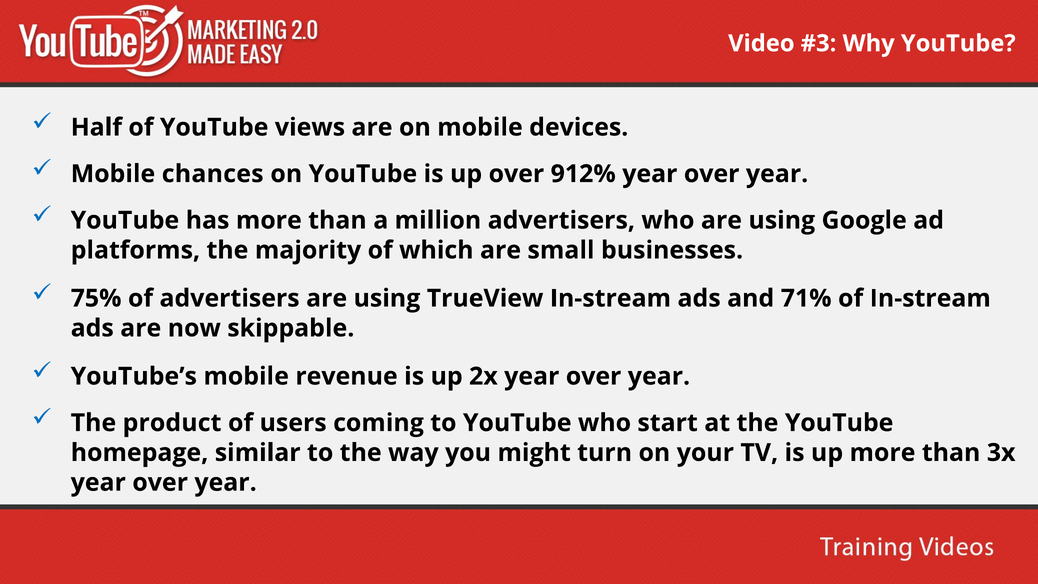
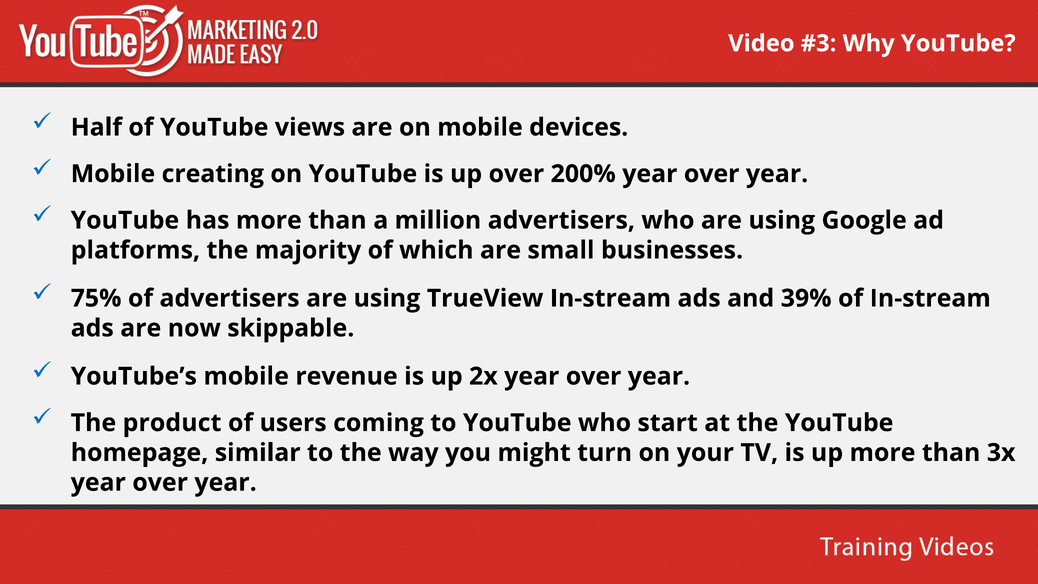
chances: chances -> creating
912%: 912% -> 200%
71%: 71% -> 39%
